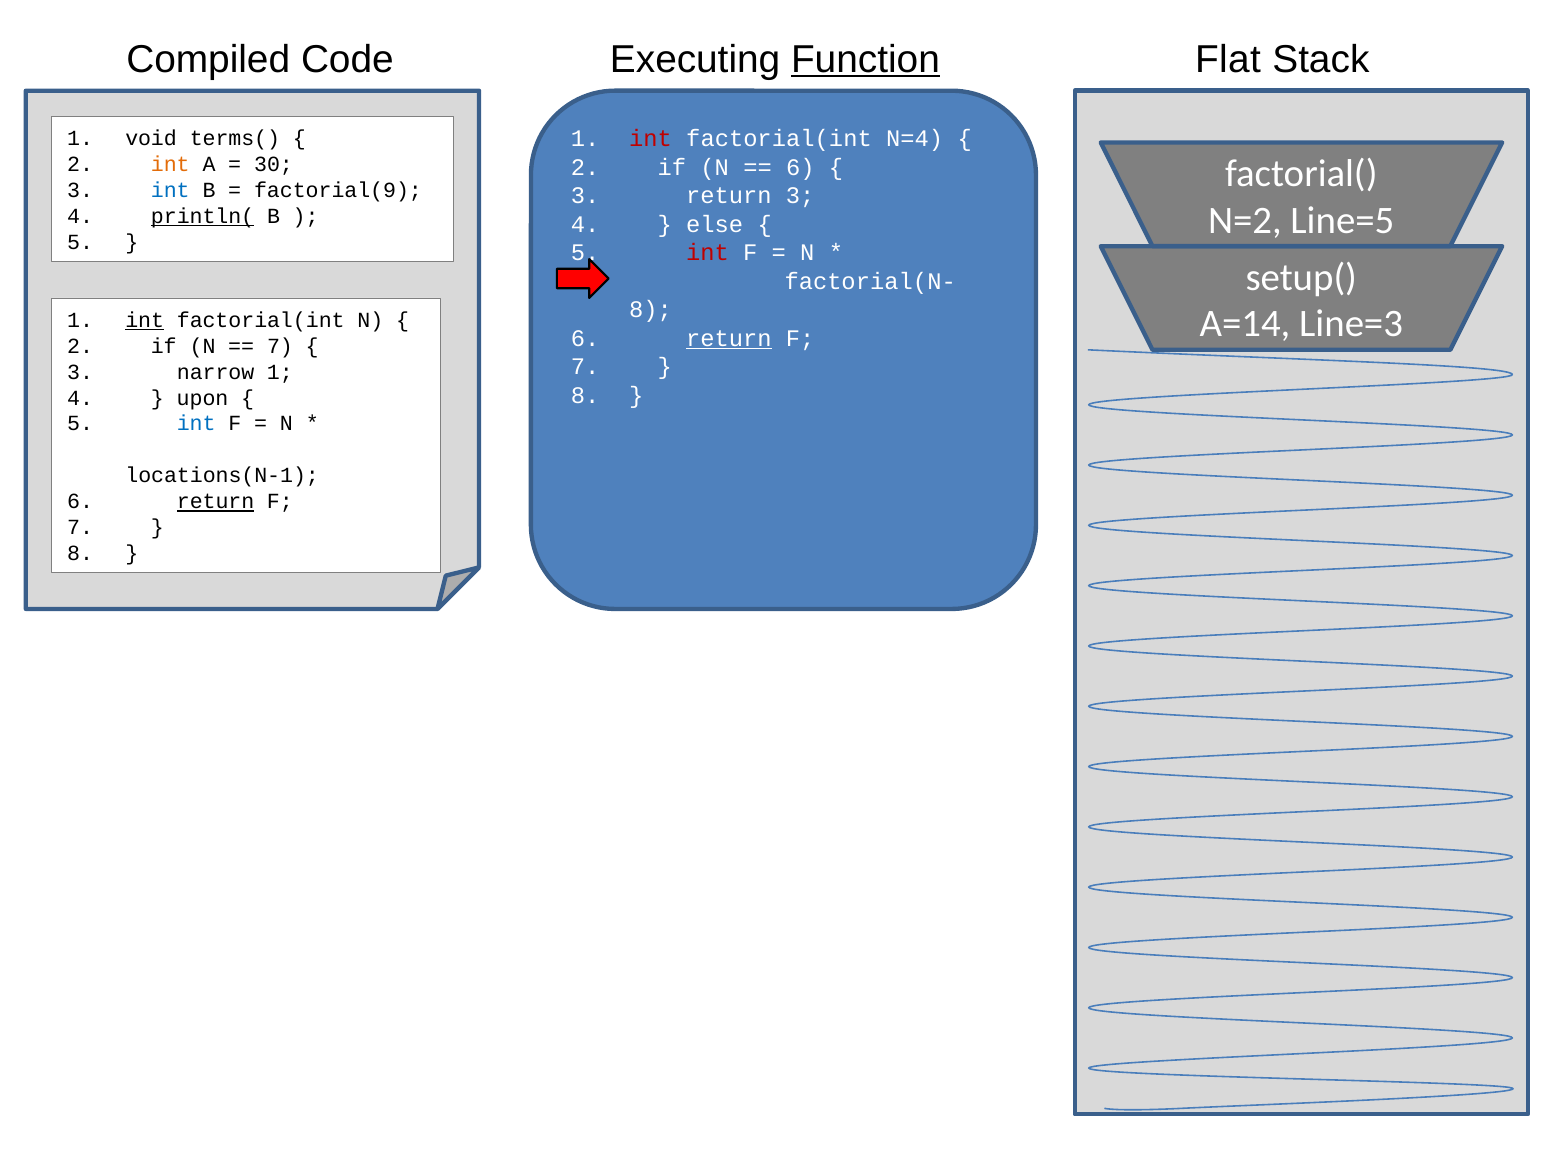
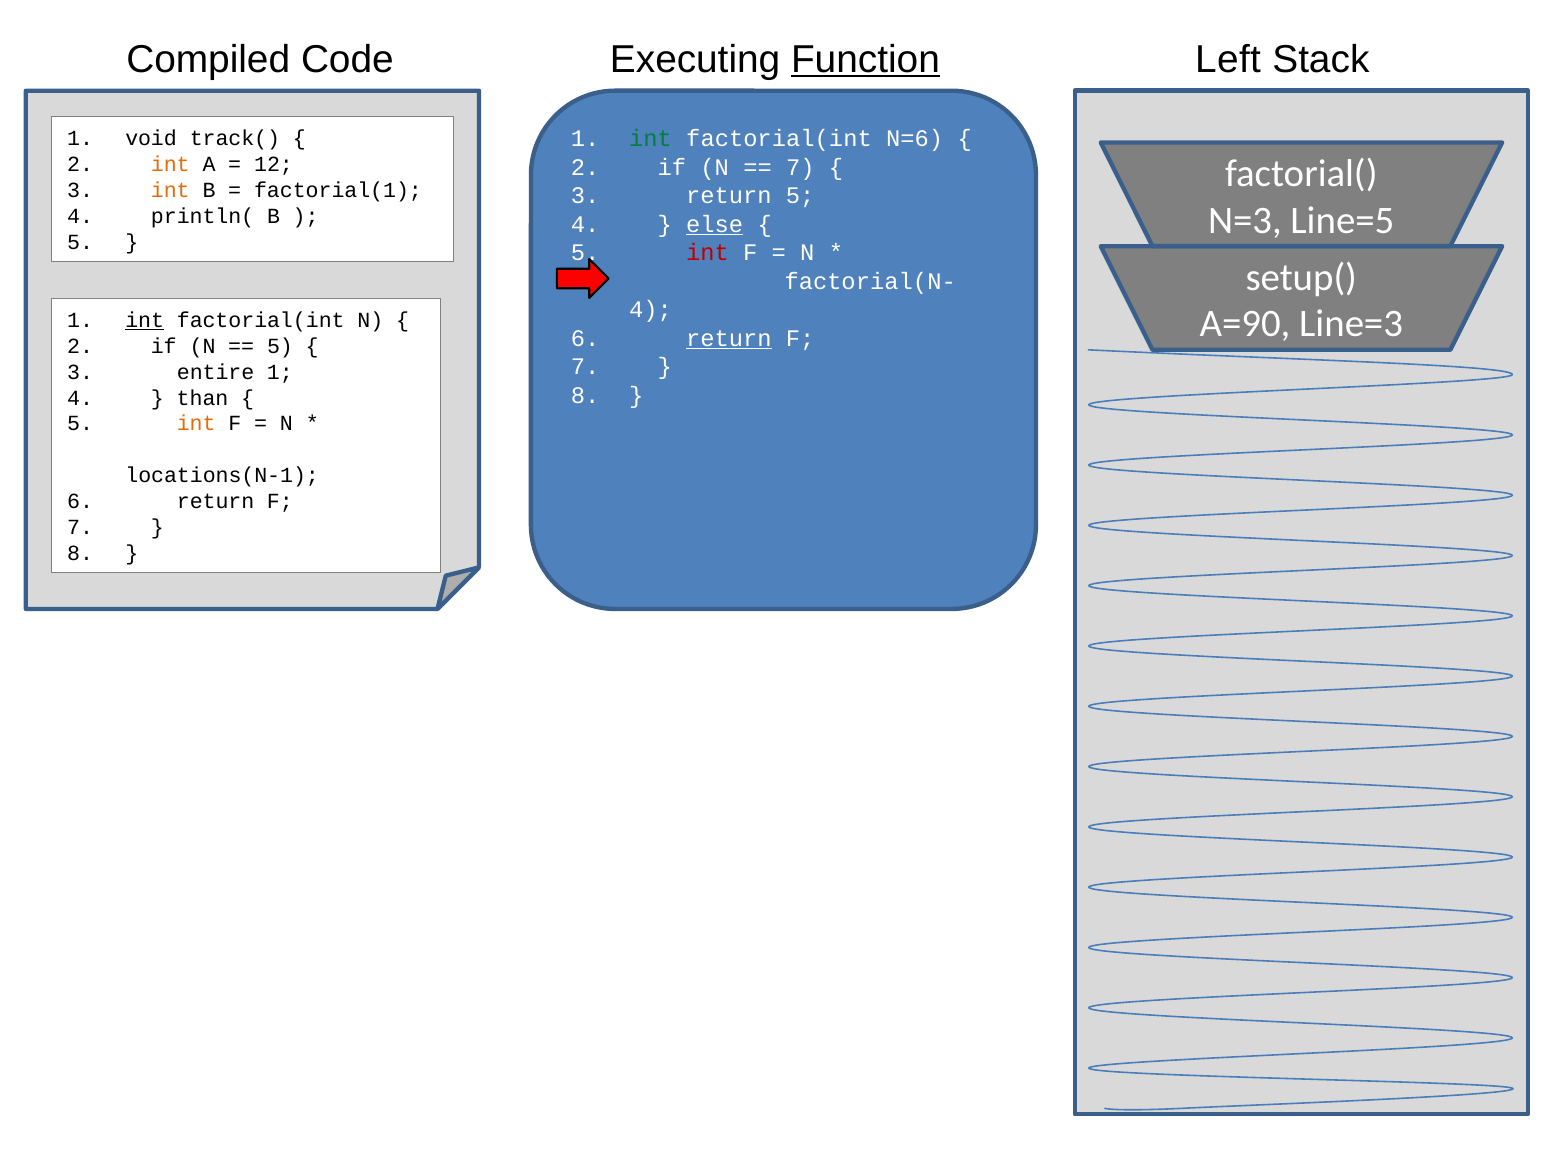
Flat: Flat -> Left
int at (650, 139) colour: red -> green
N=4: N=4 -> N=6
terms(: terms( -> track(
30: 30 -> 12
6 at (800, 167): 6 -> 7
int at (170, 190) colour: blue -> orange
factorial(9: factorial(9 -> factorial(1
return 3: 3 -> 5
N=2: N=2 -> N=3
println( underline: present -> none
else underline: none -> present
8 at (650, 310): 8 -> 4
A=14: A=14 -> A=90
7 at (280, 346): 7 -> 5
narrow: narrow -> entire
upon: upon -> than
int at (196, 424) colour: blue -> orange
return at (216, 501) underline: present -> none
